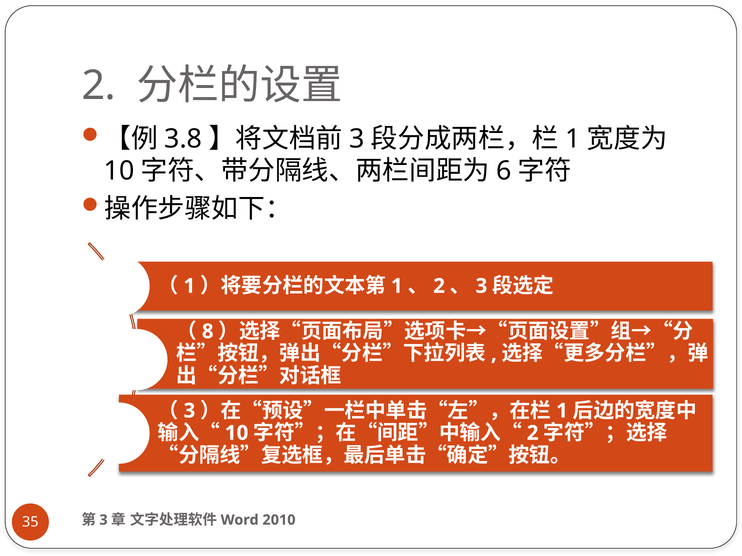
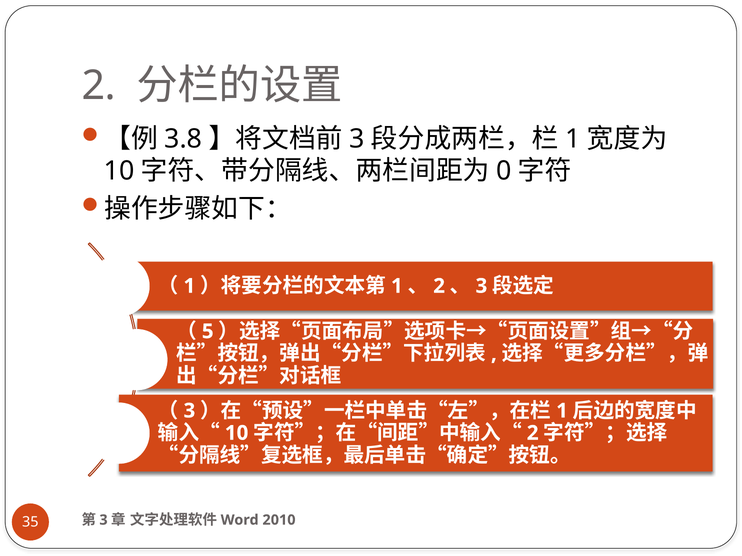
6: 6 -> 0
8: 8 -> 5
